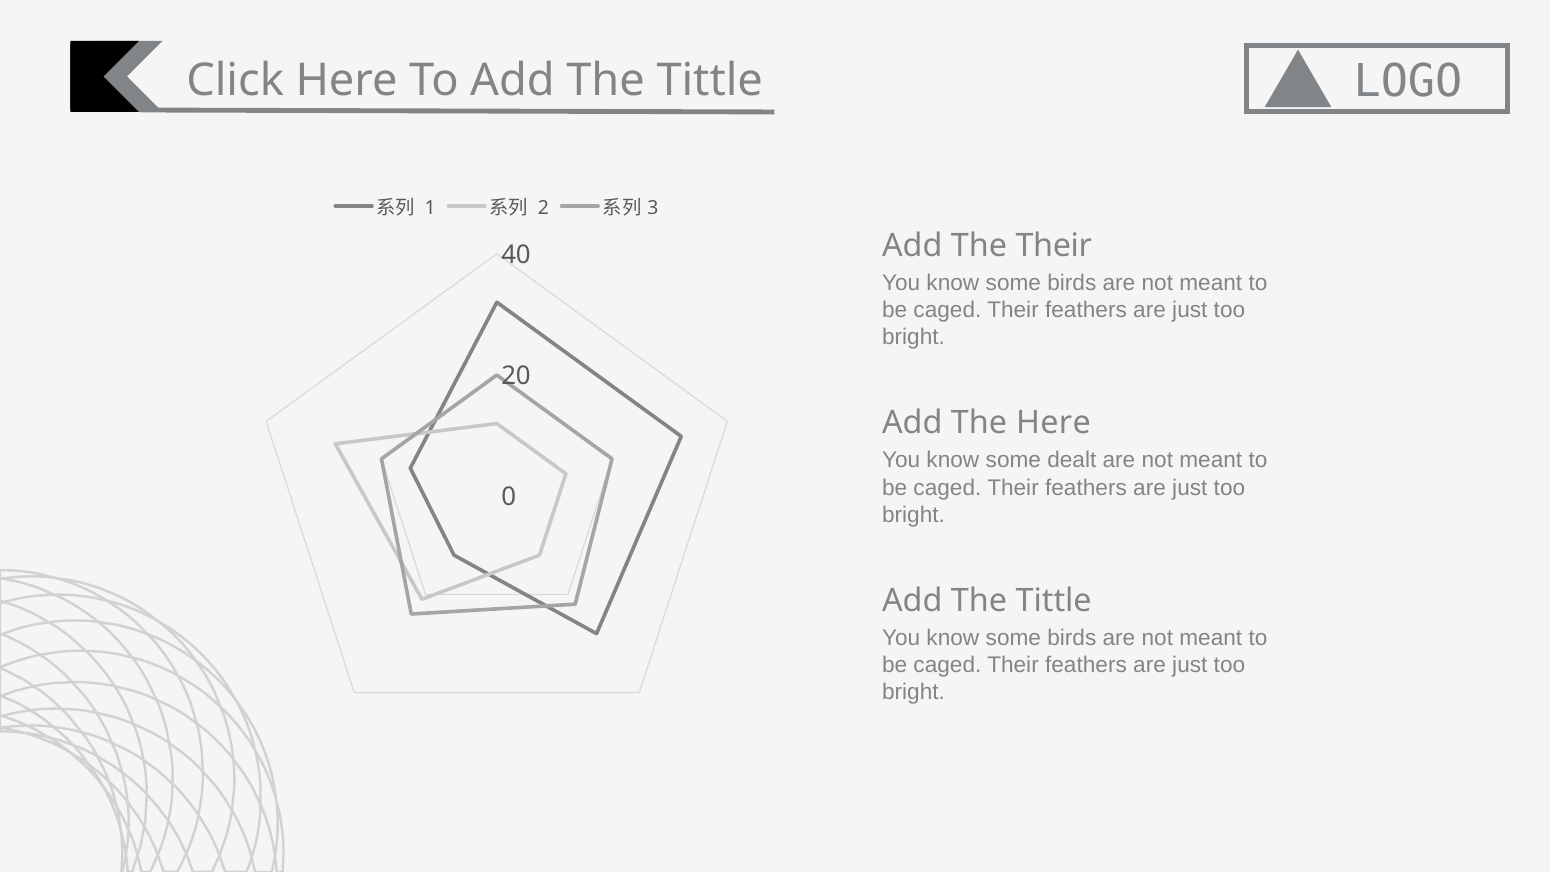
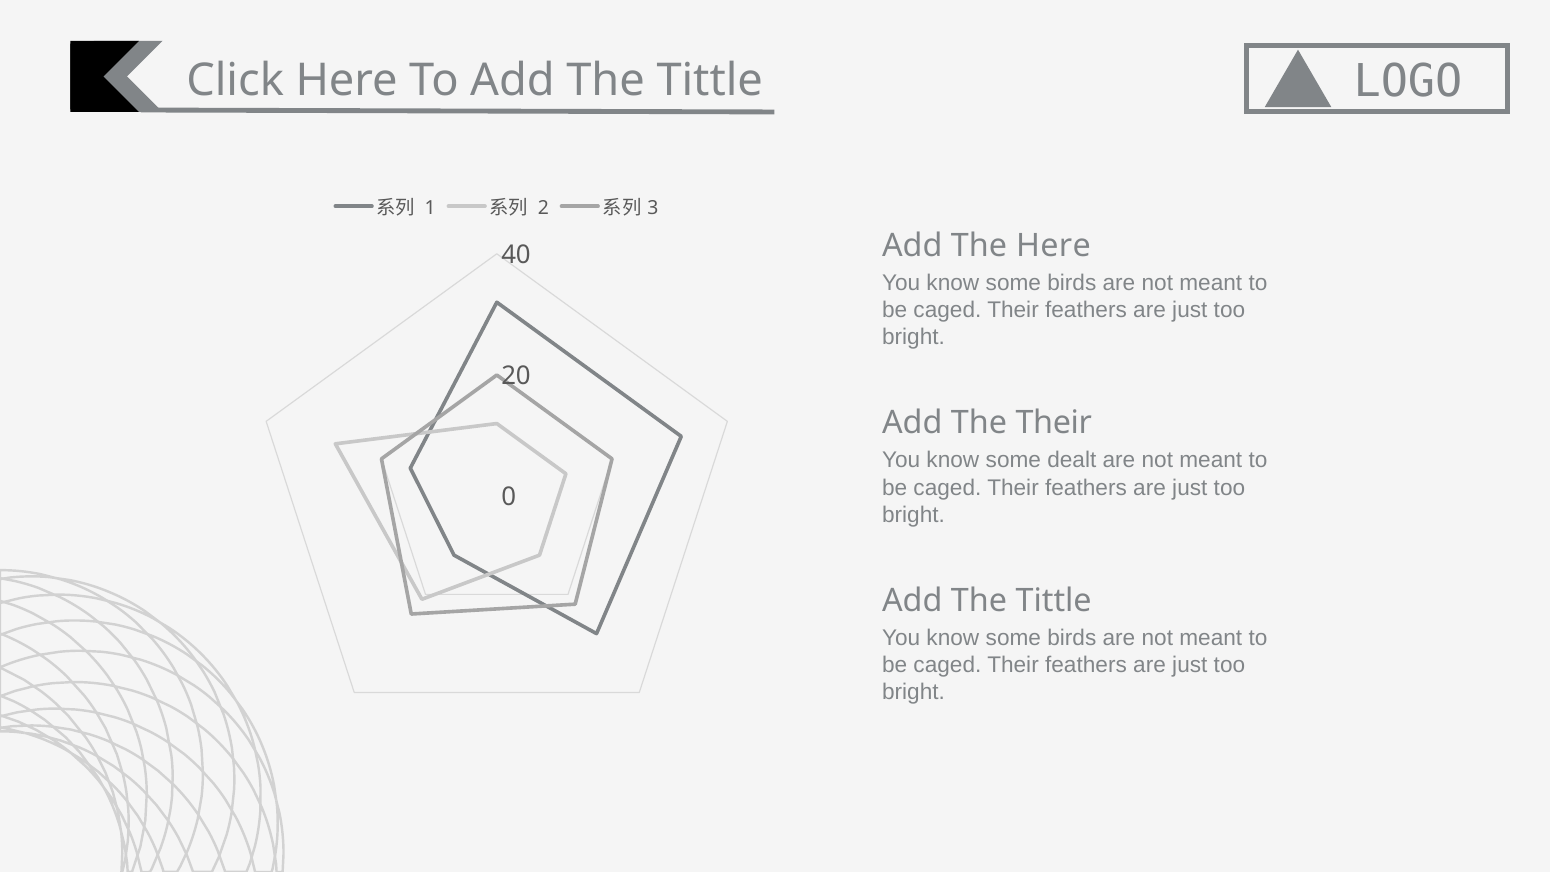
The Their: Their -> Here
The Here: Here -> Their
